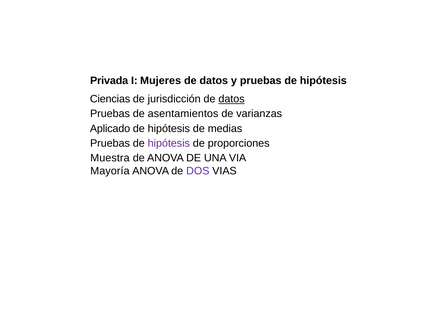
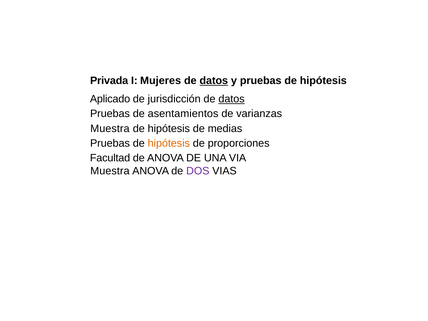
datos at (214, 81) underline: none -> present
Ciencias: Ciencias -> Aplicado
Aplicado at (110, 129): Aplicado -> Muestra
hipótesis at (169, 143) colour: purple -> orange
Muestra: Muestra -> Facultad
Mayoría at (110, 171): Mayoría -> Muestra
